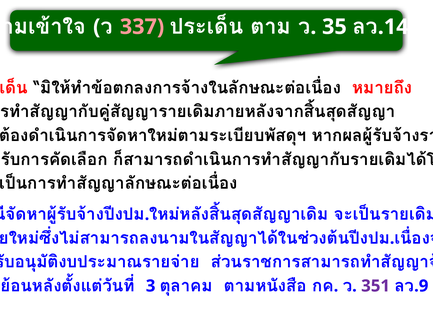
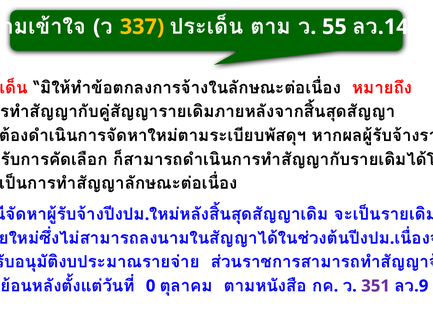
337 colour: pink -> yellow
35: 35 -> 55
3 at (151, 286): 3 -> 0
